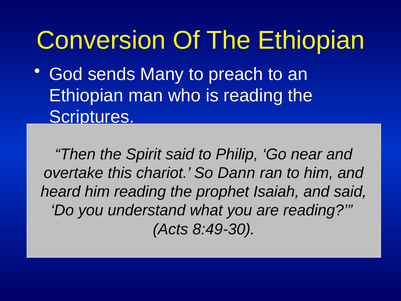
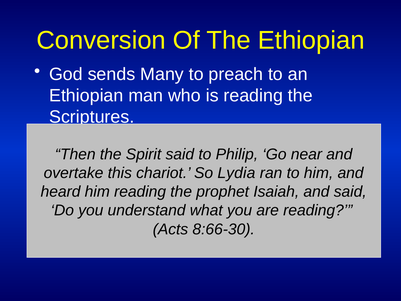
Dann: Dann -> Lydia
8:49-30: 8:49-30 -> 8:66-30
